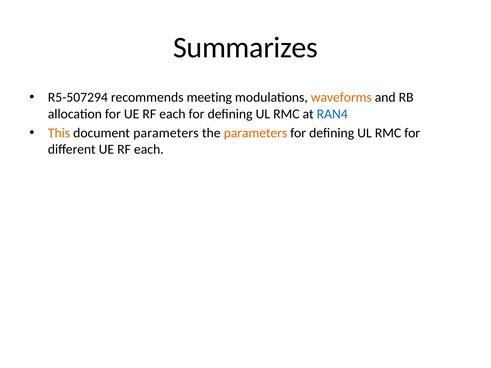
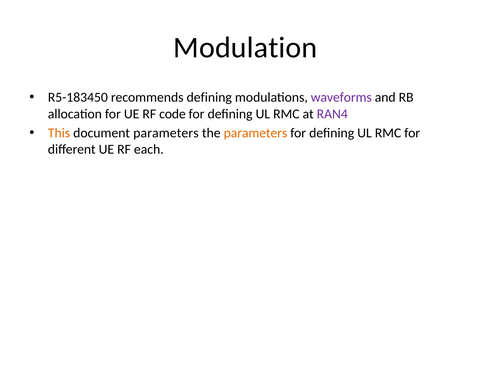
Summarizes: Summarizes -> Modulation
R5-507294: R5-507294 -> R5-183450
recommends meeting: meeting -> defining
waveforms colour: orange -> purple
for UE RF each: each -> code
RAN4 colour: blue -> purple
